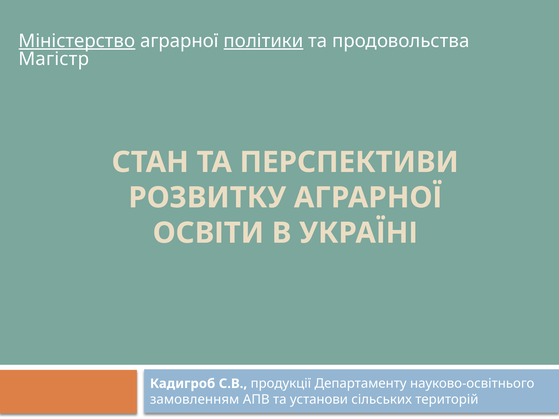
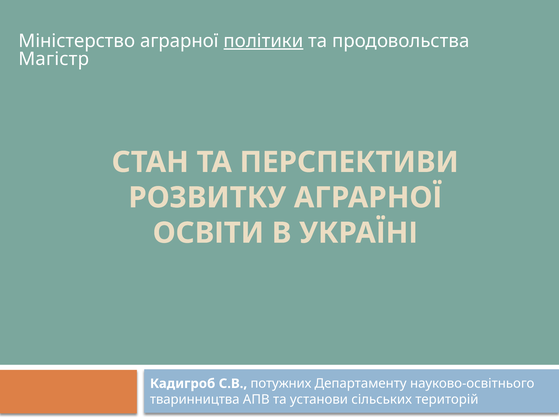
Міністерство underline: present -> none
продукції: продукції -> потужних
замовленням: замовленням -> тваринництва
